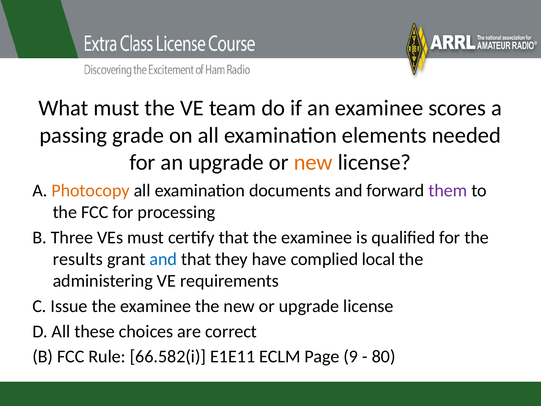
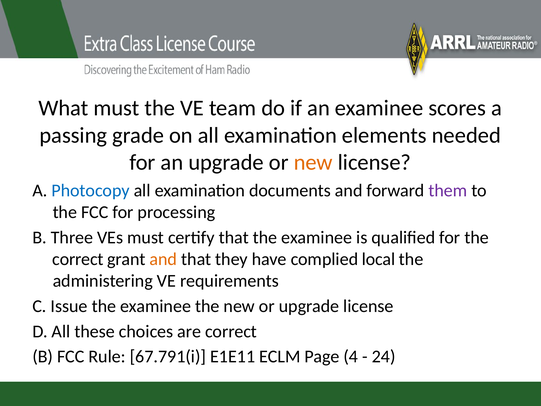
Photocopy colour: orange -> blue
results at (78, 259): results -> correct
and at (163, 259) colour: blue -> orange
66.582(i: 66.582(i -> 67.791(i
9: 9 -> 4
80: 80 -> 24
